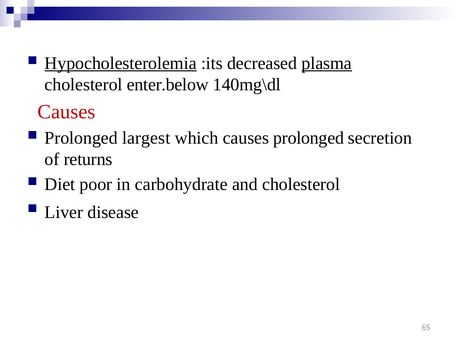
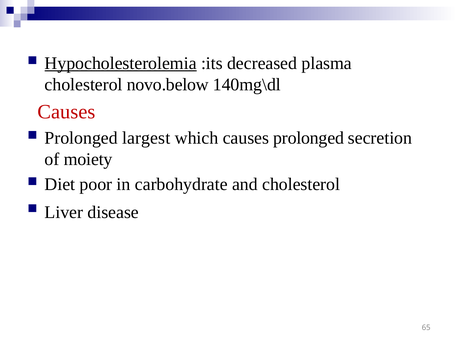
plasma underline: present -> none
enter.below: enter.below -> novo.below
returns: returns -> moiety
